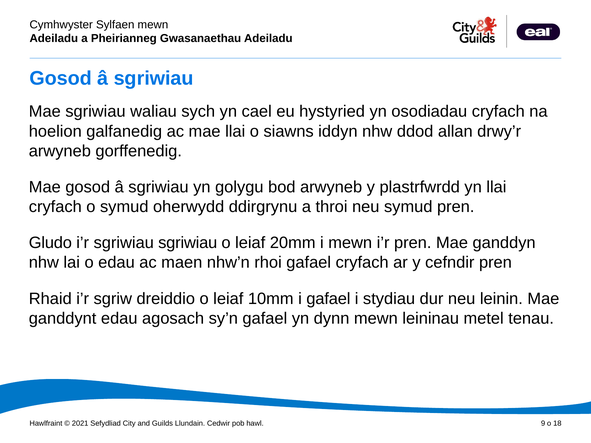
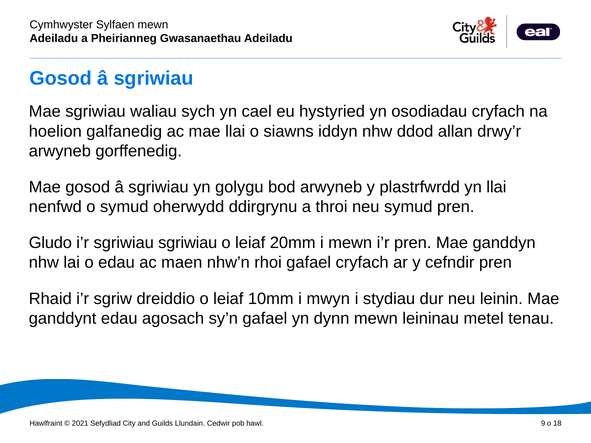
cryfach at (55, 207): cryfach -> nenfwd
i gafael: gafael -> mwyn
